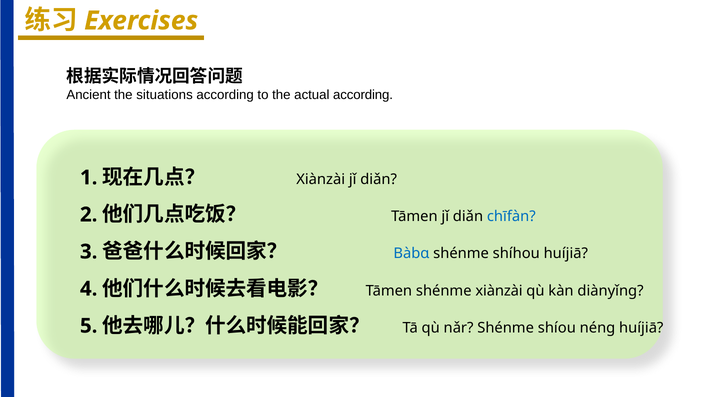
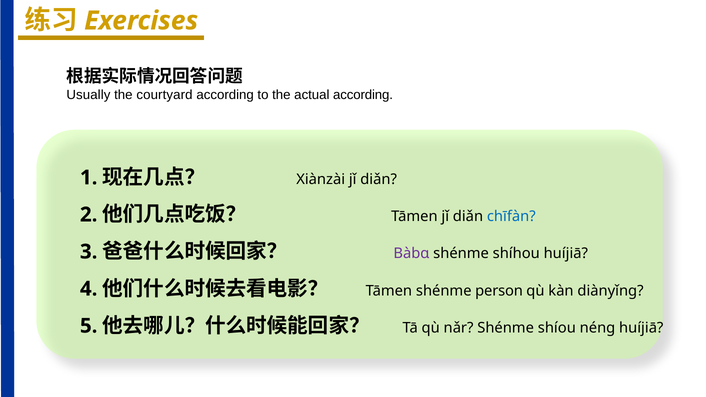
Ancient: Ancient -> Usually
situations: situations -> courtyard
Bàbɑ colour: blue -> purple
shénme xiànzài: xiànzài -> person
